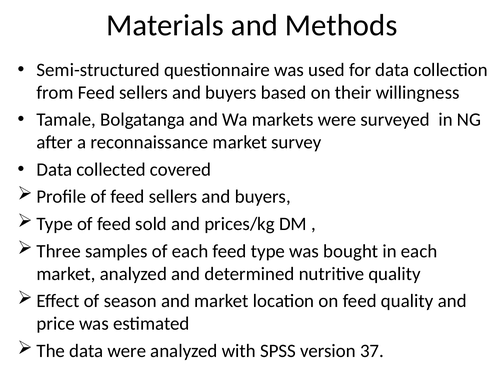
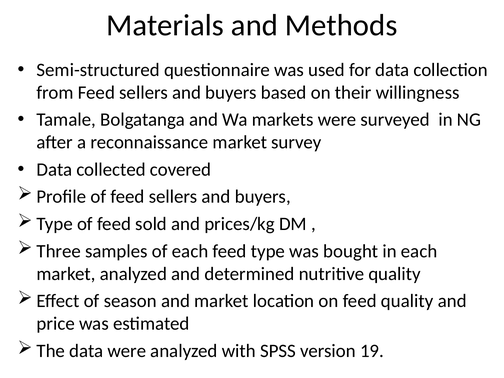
37: 37 -> 19
